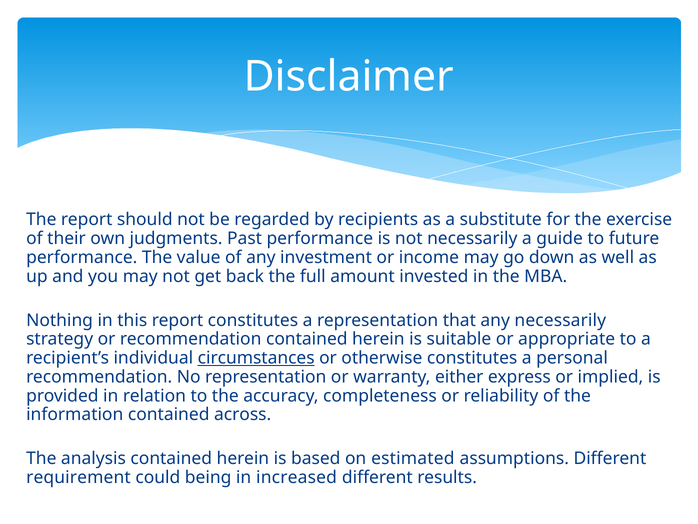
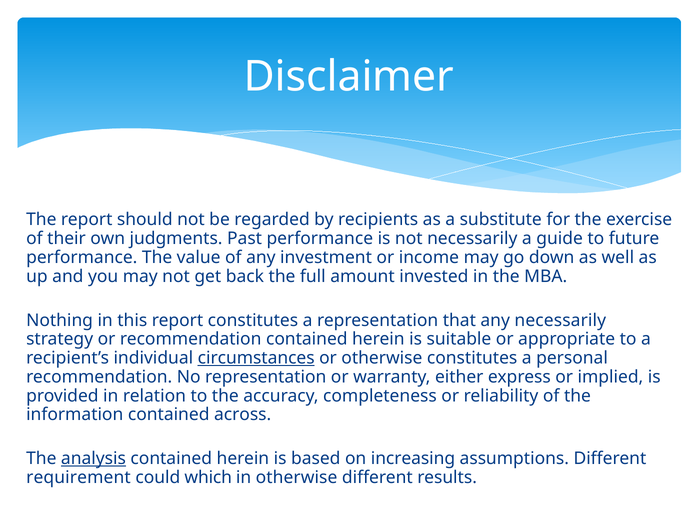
analysis underline: none -> present
estimated: estimated -> increasing
being: being -> which
in increased: increased -> otherwise
